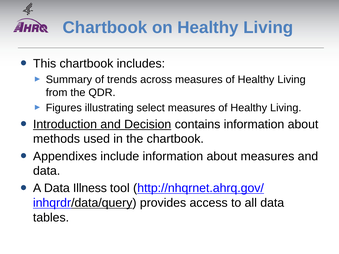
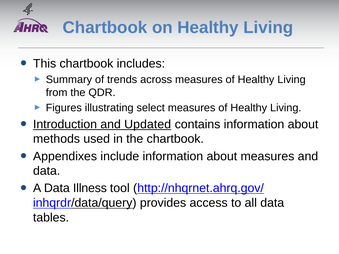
Decision: Decision -> Updated
